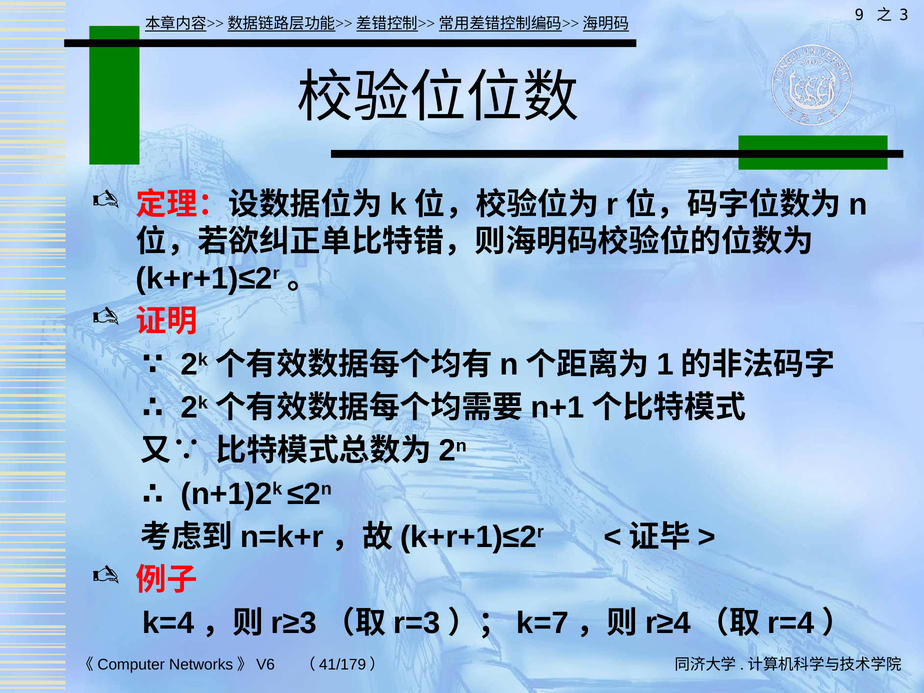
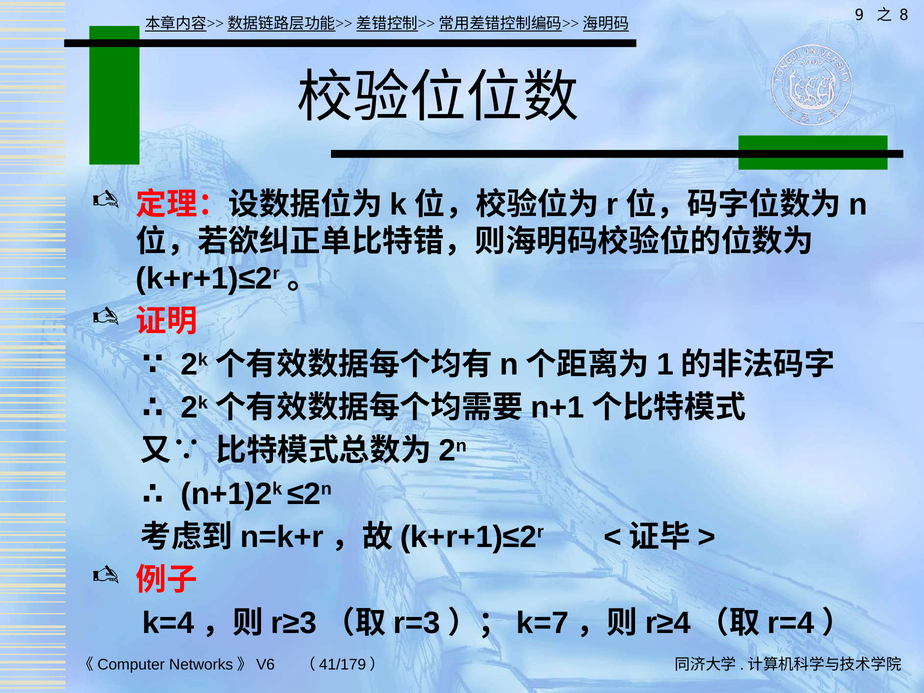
3: 3 -> 8
